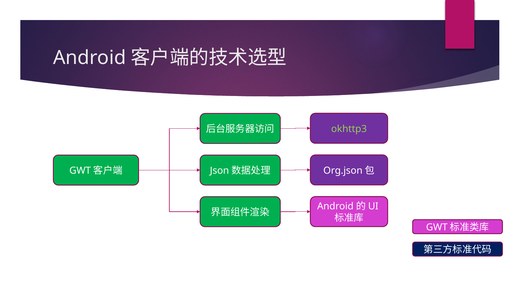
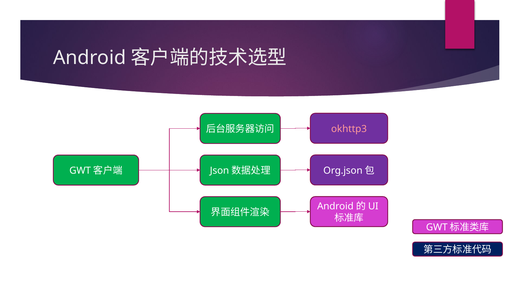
okhttp3 colour: light green -> pink
